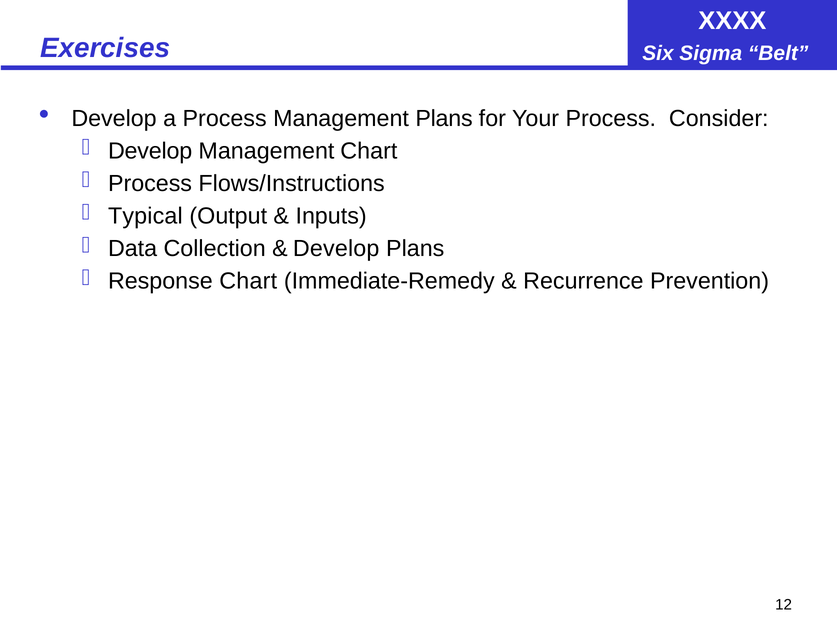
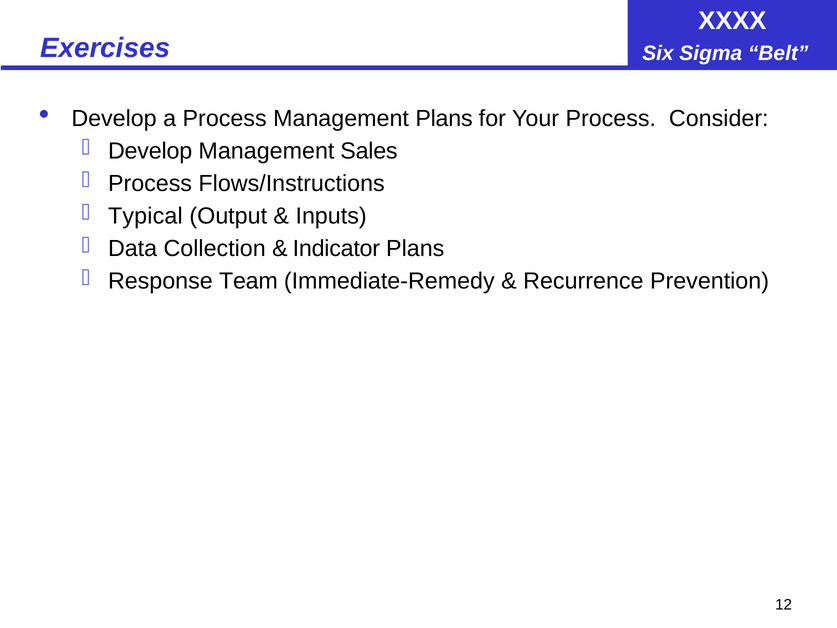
Management Chart: Chart -> Sales
Develop at (336, 249): Develop -> Indicator
Response Chart: Chart -> Team
